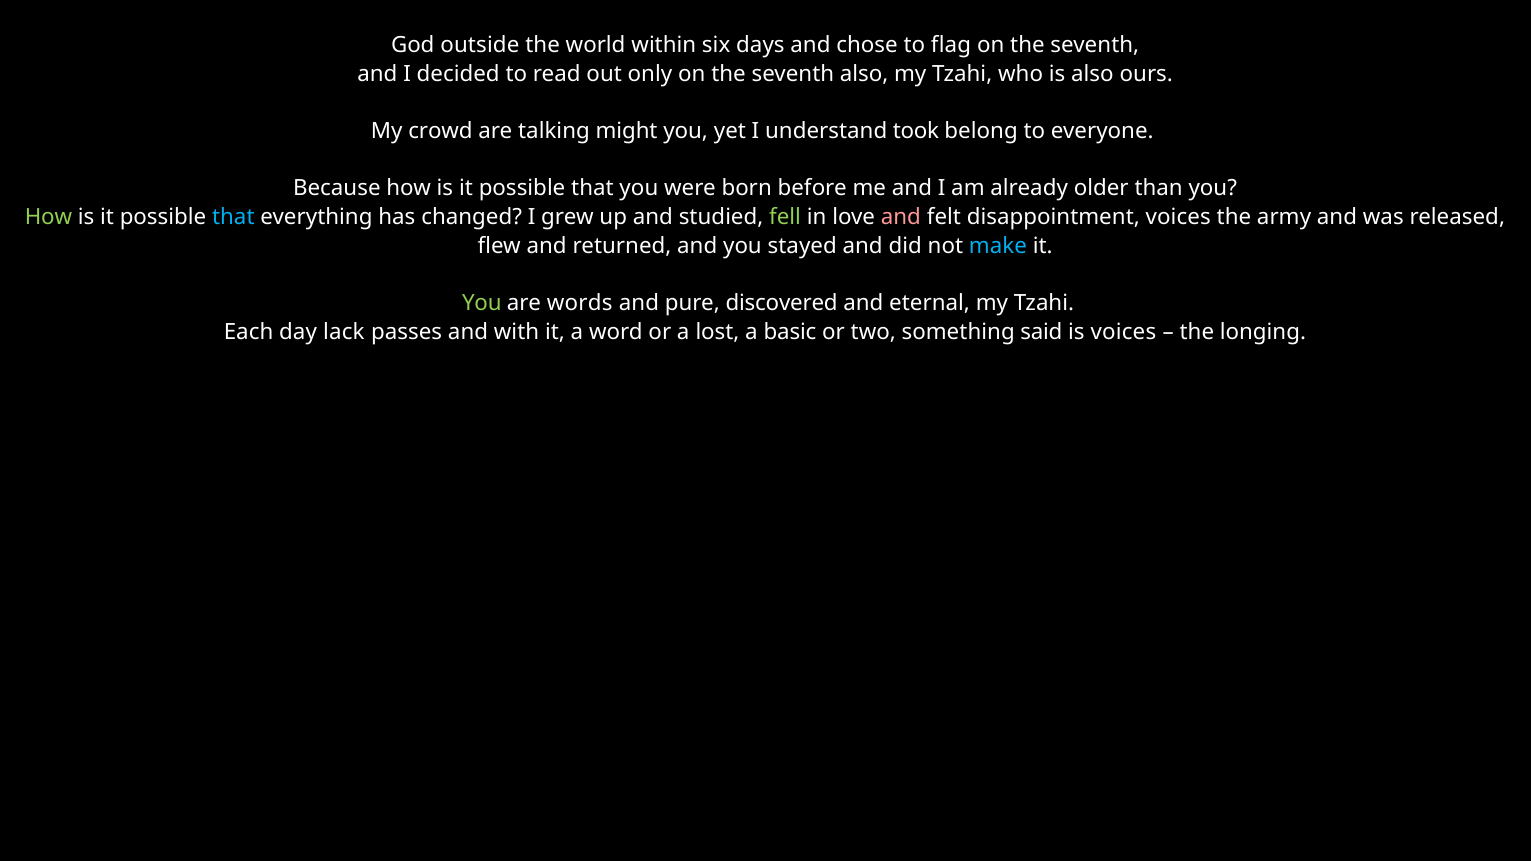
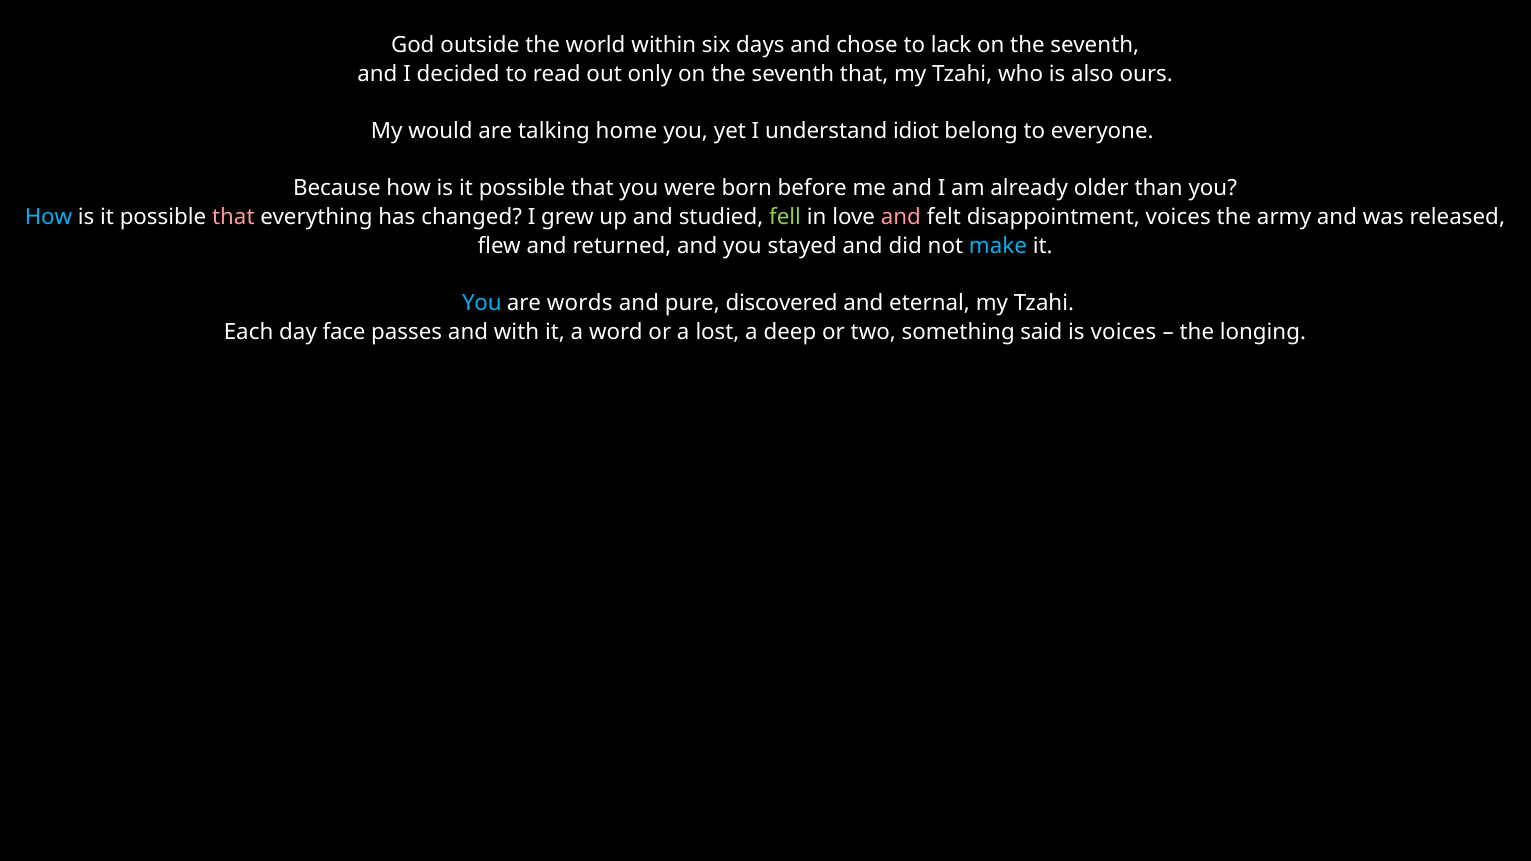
flag: flag -> lack
seventh also: also -> that
crowd: crowd -> would
might: might -> home
took: took -> idiot
How at (48, 217) colour: light green -> light blue
that at (233, 217) colour: light blue -> pink
You at (482, 303) colour: light green -> light blue
lack: lack -> face
basic: basic -> deep
